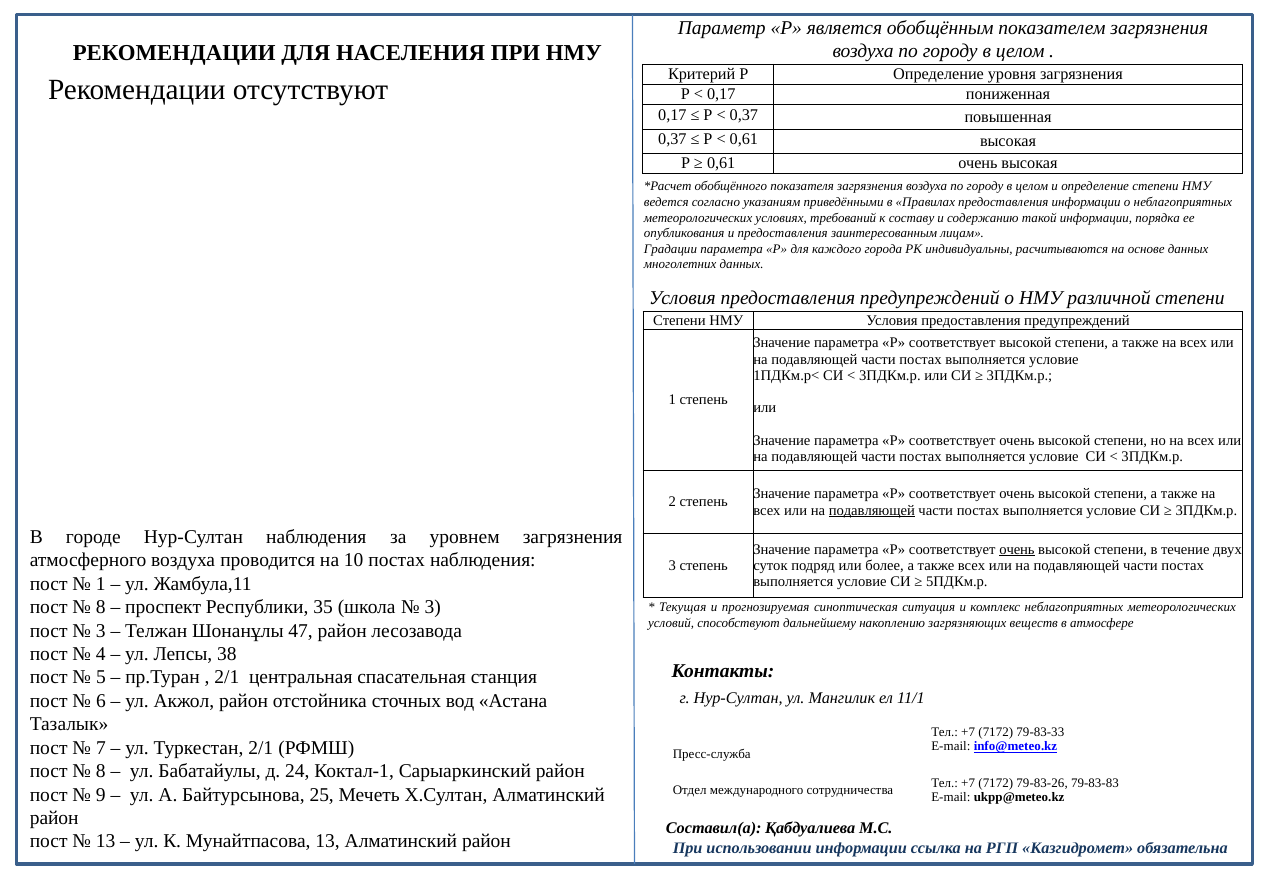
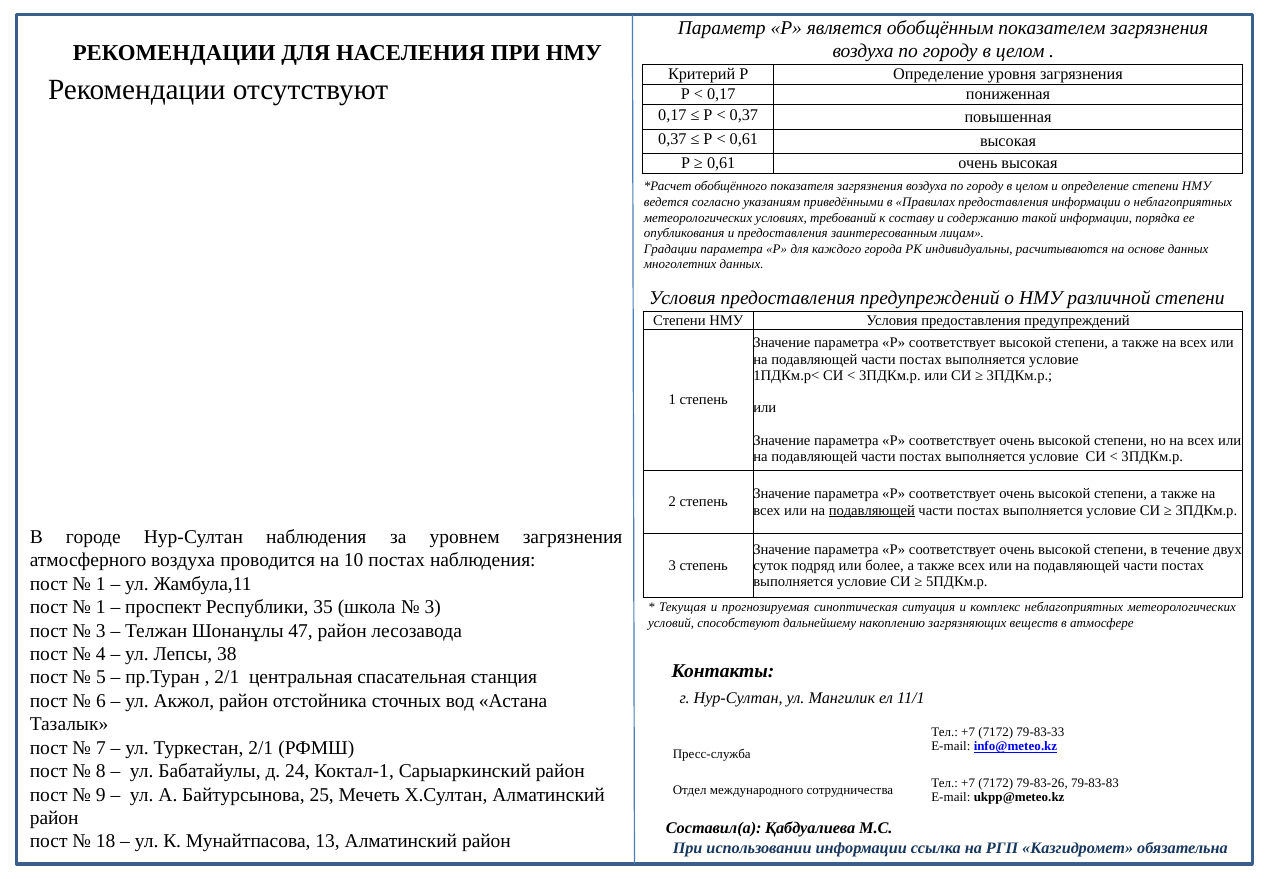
очень at (1017, 549) underline: present -> none
8 at (101, 607): 8 -> 1
13 at (106, 841): 13 -> 18
